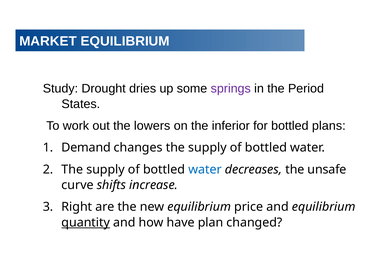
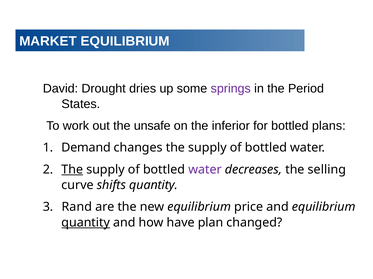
Study: Study -> David
lowers: lowers -> unsafe
The at (72, 170) underline: none -> present
water at (205, 170) colour: blue -> purple
unsafe: unsafe -> selling
shifts increase: increase -> quantity
Right: Right -> Rand
